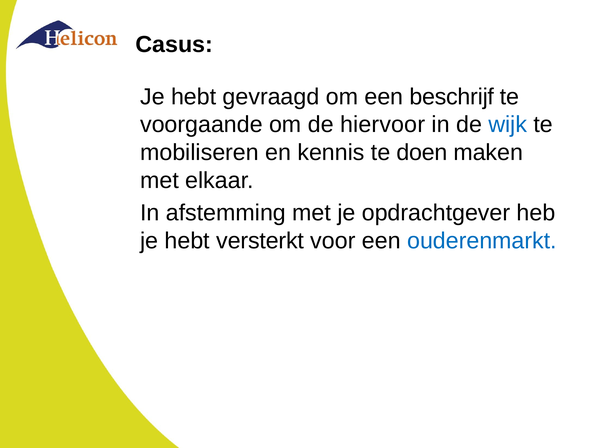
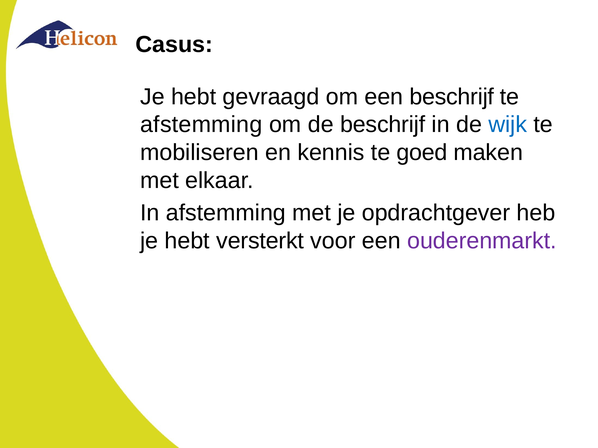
voorgaande at (201, 125): voorgaande -> afstemming
de hiervoor: hiervoor -> beschrijf
doen: doen -> goed
ouderenmarkt colour: blue -> purple
